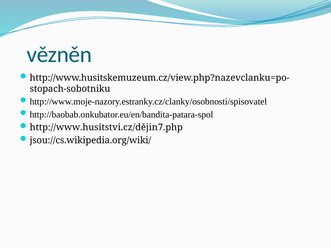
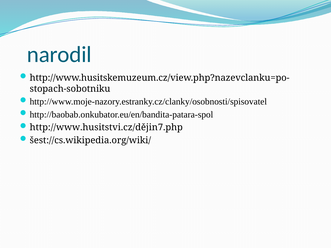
vězněn: vězněn -> narodil
jsou://cs.wikipedia.org/wiki/: jsou://cs.wikipedia.org/wiki/ -> šest://cs.wikipedia.org/wiki/
